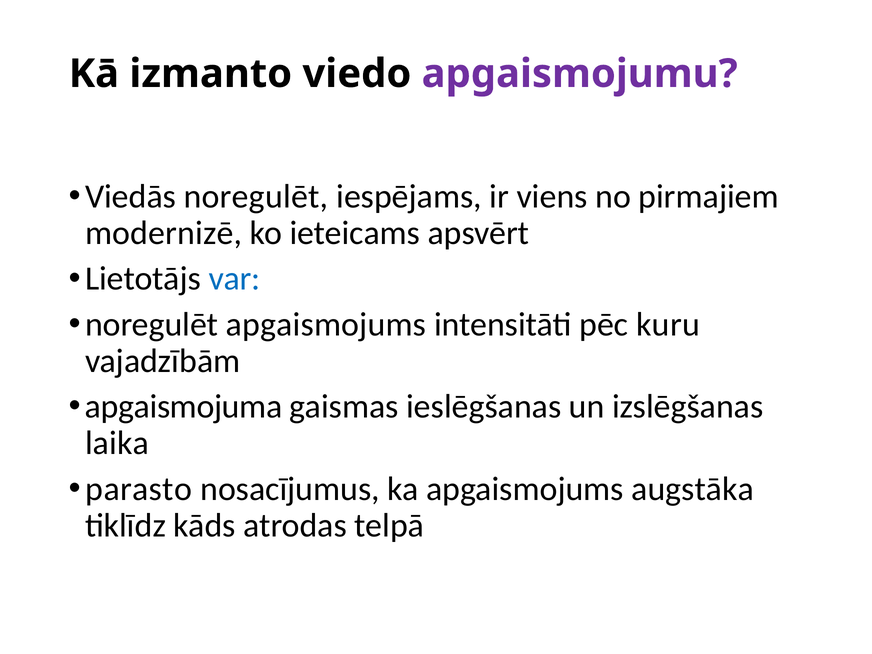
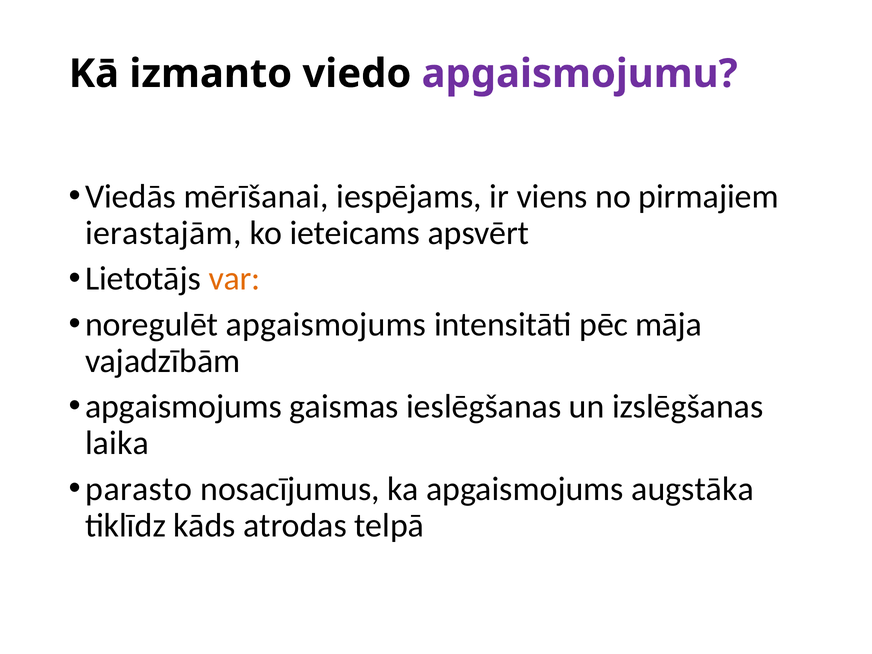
Viedās noregulēt: noregulēt -> mērīšanai
modernizē: modernizē -> ierastajām
var colour: blue -> orange
kuru: kuru -> māja
apgaismojuma at (184, 407): apgaismojuma -> apgaismojums
